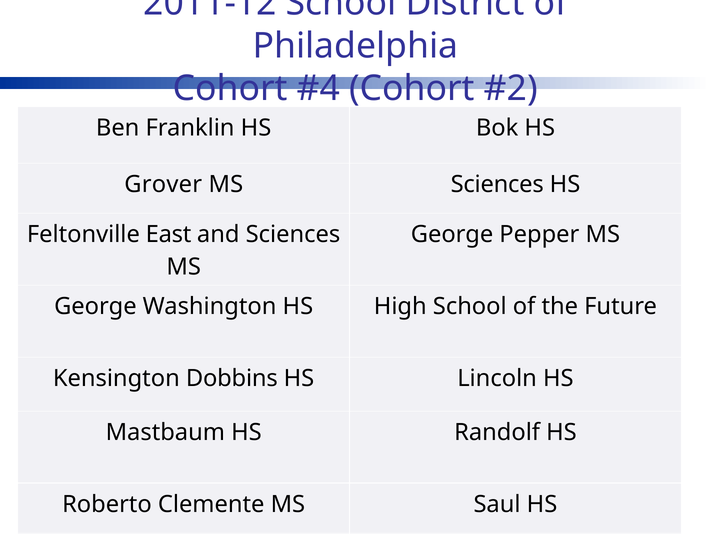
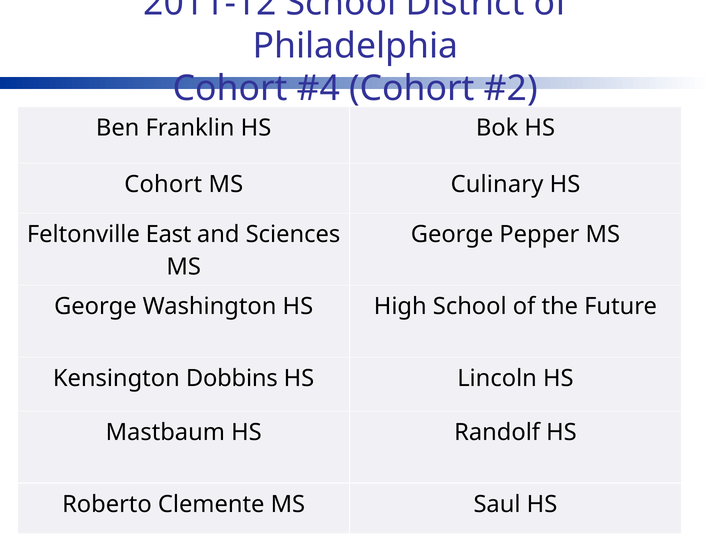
Grover at (163, 184): Grover -> Cohort
MS Sciences: Sciences -> Culinary
